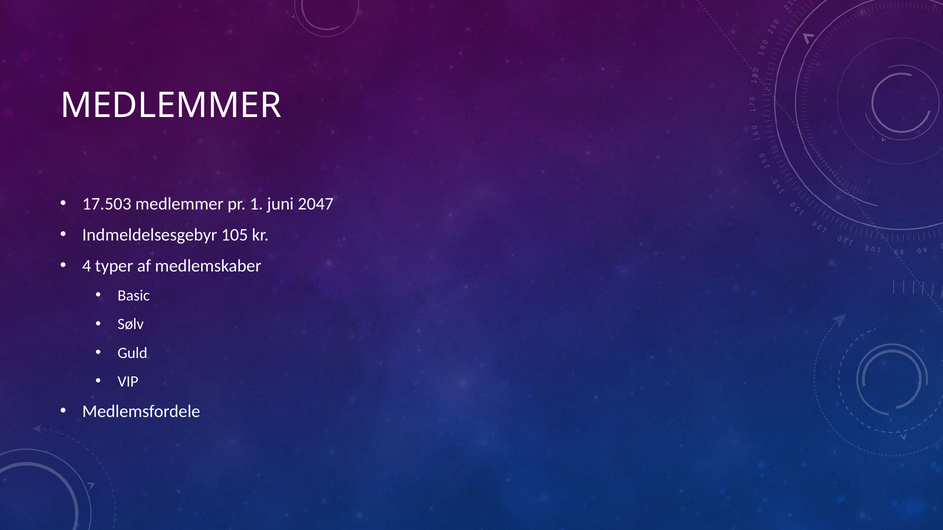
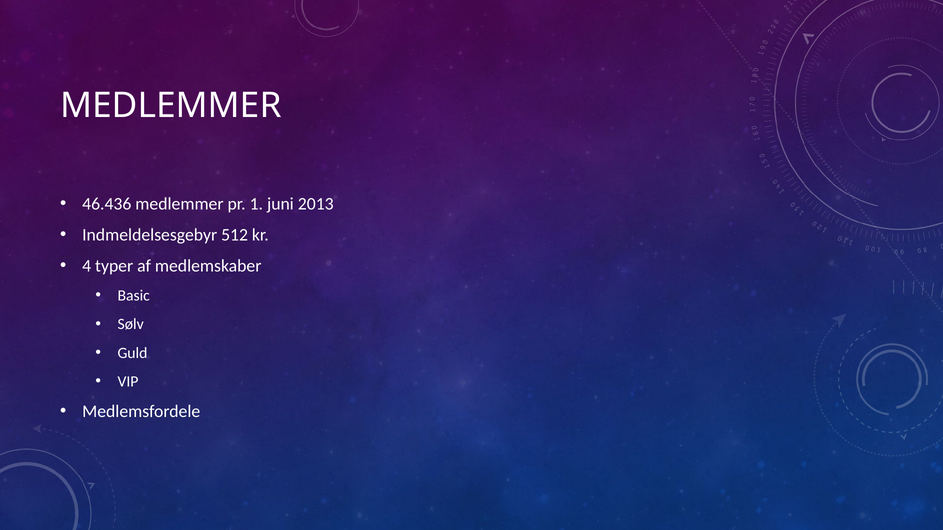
17.503: 17.503 -> 46.436
2047: 2047 -> 2013
105: 105 -> 512
